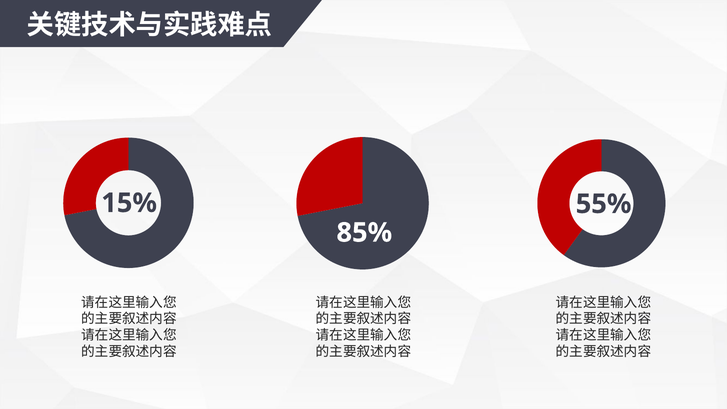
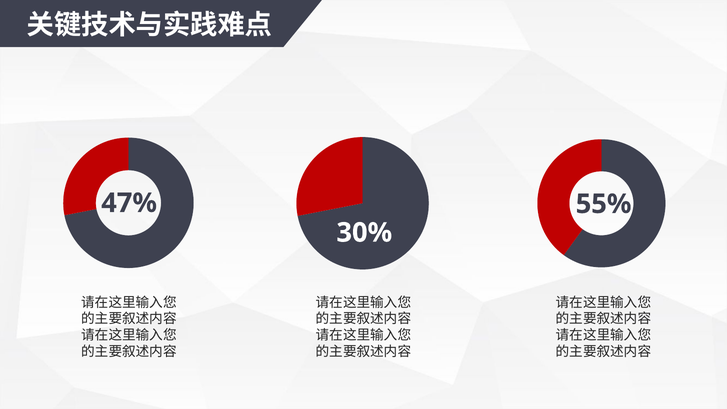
15%: 15% -> 47%
85%: 85% -> 30%
